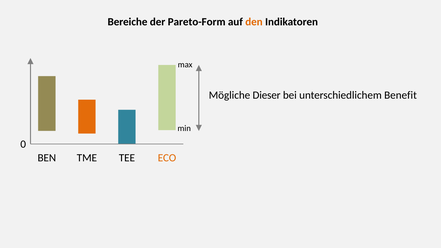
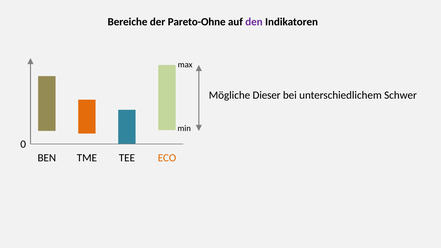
Pareto-Form: Pareto-Form -> Pareto-Ohne
den colour: orange -> purple
Benefit: Benefit -> Schwer
